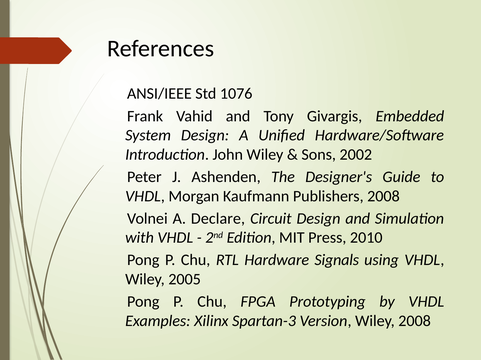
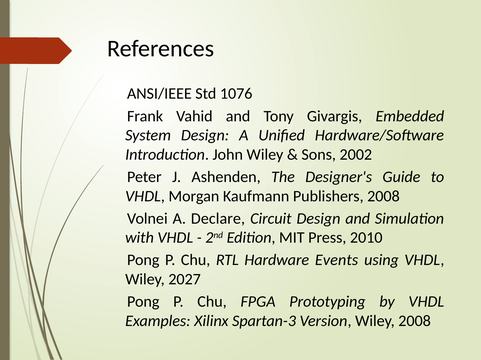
Signals: Signals -> Events
2005: 2005 -> 2027
